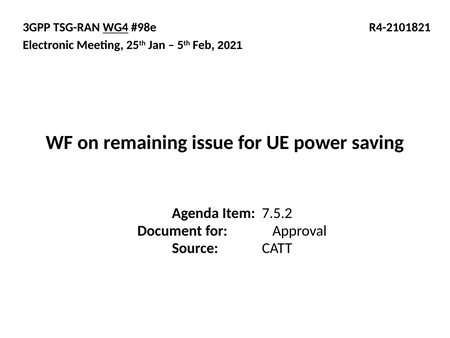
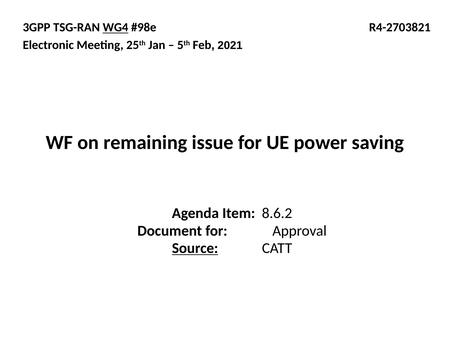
R4-2101821: R4-2101821 -> R4-2703821
7.5.2: 7.5.2 -> 8.6.2
Source underline: none -> present
